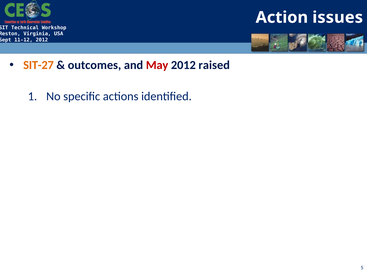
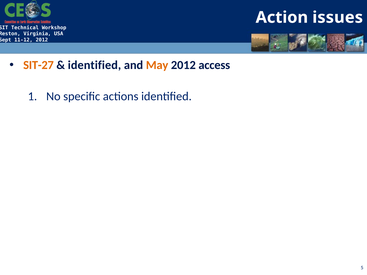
outcomes at (94, 65): outcomes -> identified
May colour: red -> orange
raised: raised -> access
